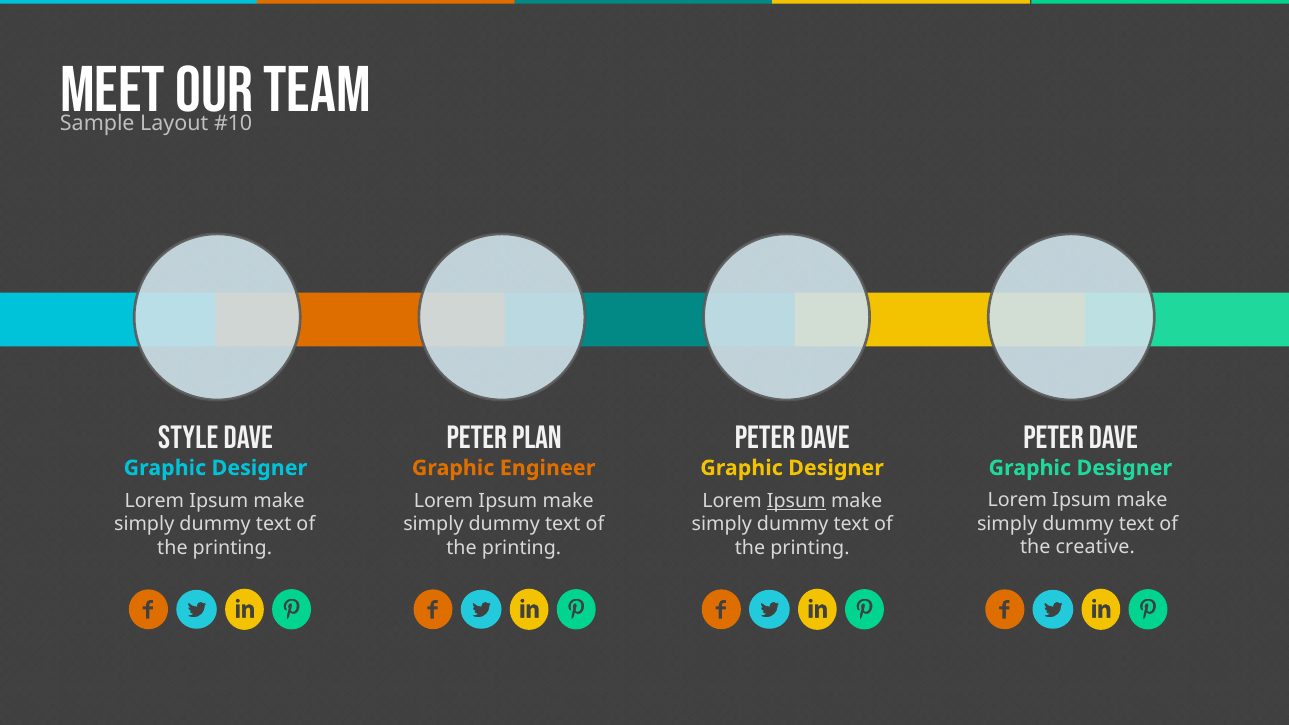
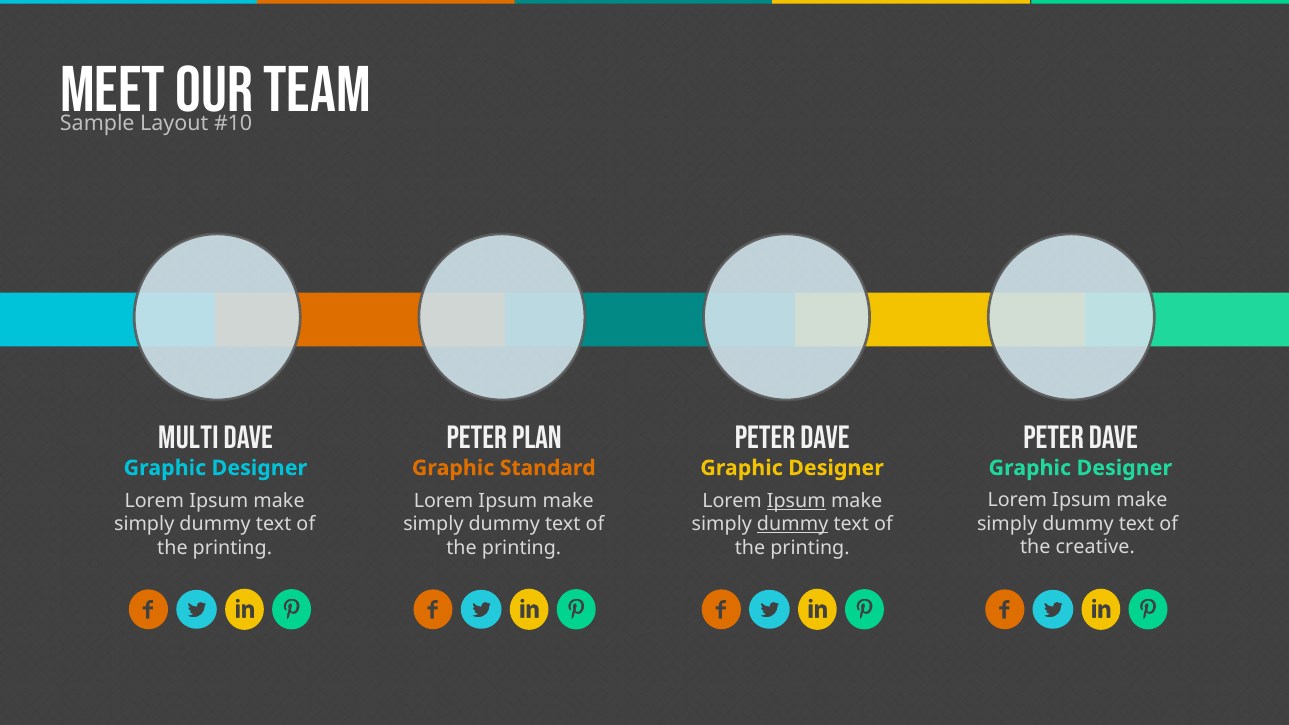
STYLE: STYLE -> MULTI
Engineer: Engineer -> Standard
dummy at (793, 524) underline: none -> present
